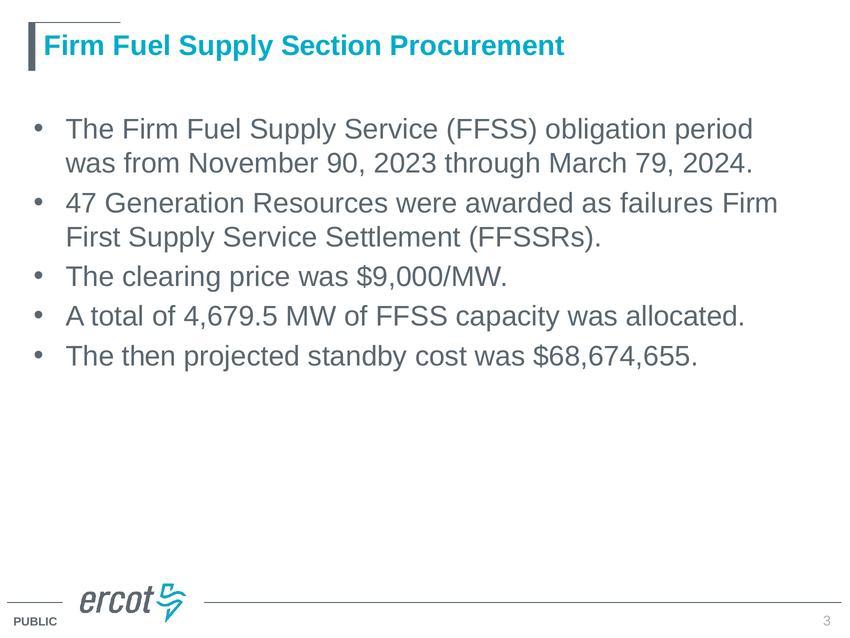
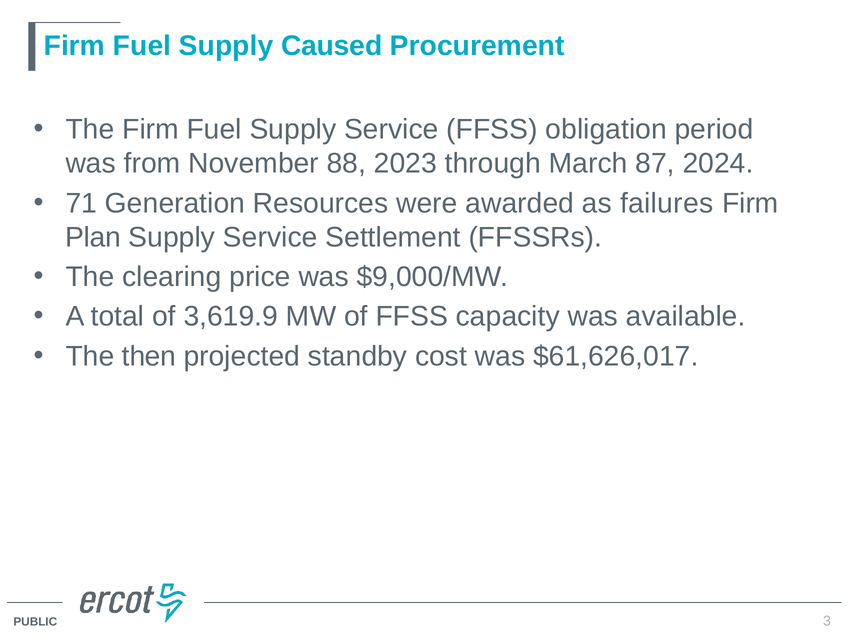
Section: Section -> Caused
90: 90 -> 88
79: 79 -> 87
47: 47 -> 71
First: First -> Plan
4,679.5: 4,679.5 -> 3,619.9
allocated: allocated -> available
$68,674,655: $68,674,655 -> $61,626,017
